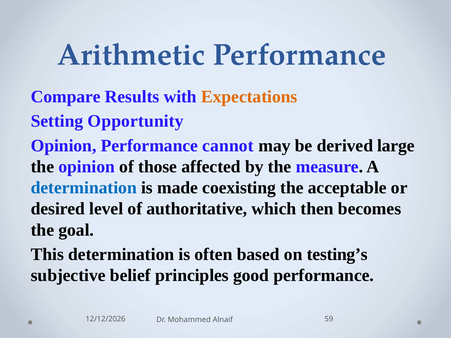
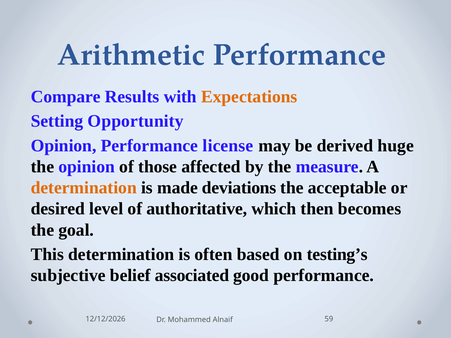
cannot: cannot -> license
large: large -> huge
determination at (84, 188) colour: blue -> orange
coexisting: coexisting -> deviations
principles: principles -> associated
